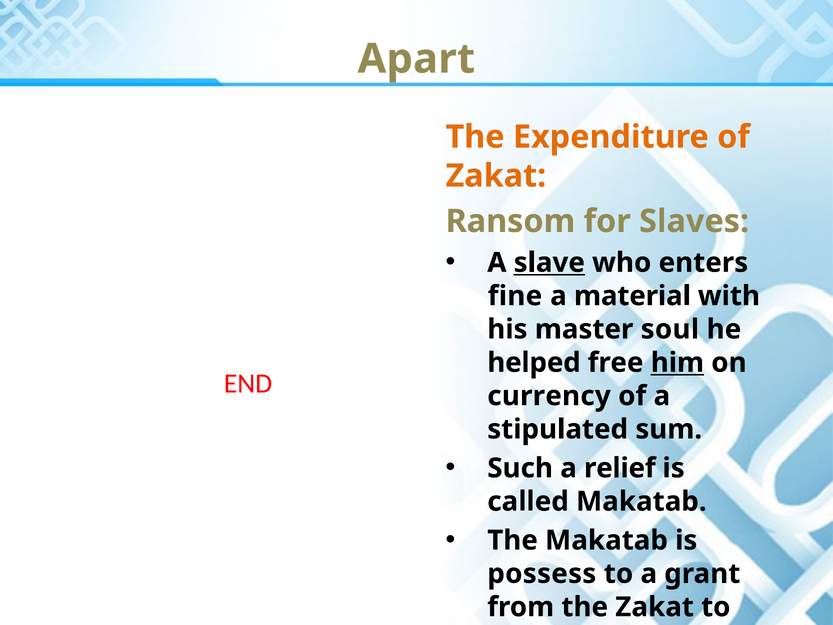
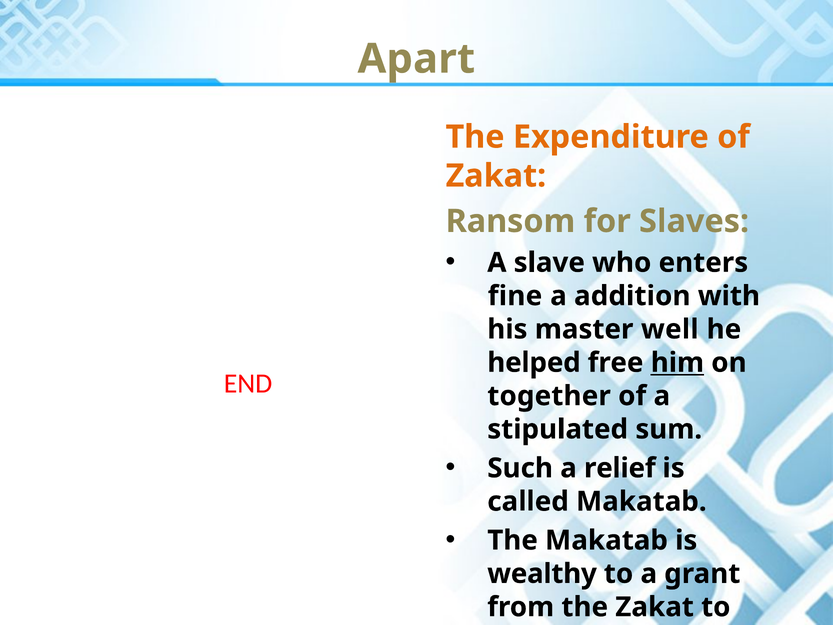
slave underline: present -> none
material: material -> addition
soul: soul -> well
currency: currency -> together
possess: possess -> wealthy
